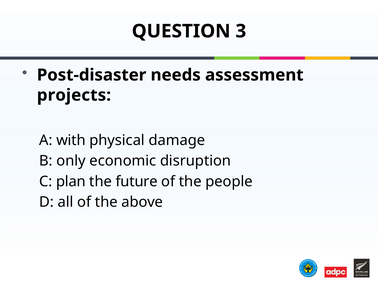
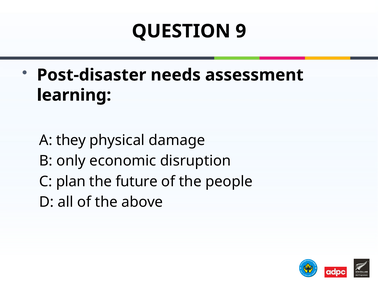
3: 3 -> 9
projects: projects -> learning
with: with -> they
